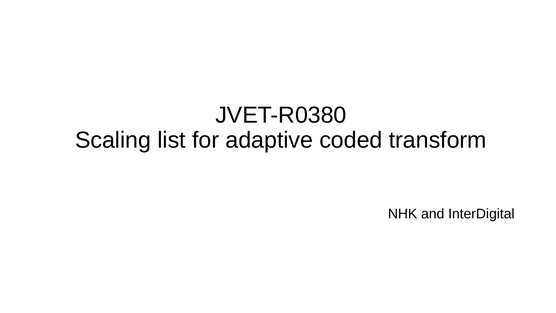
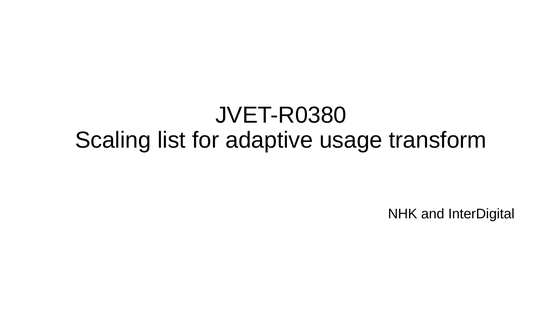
coded: coded -> usage
